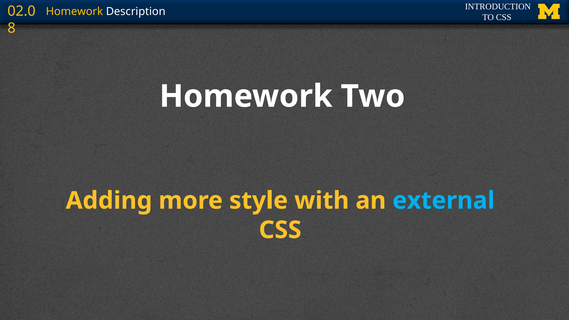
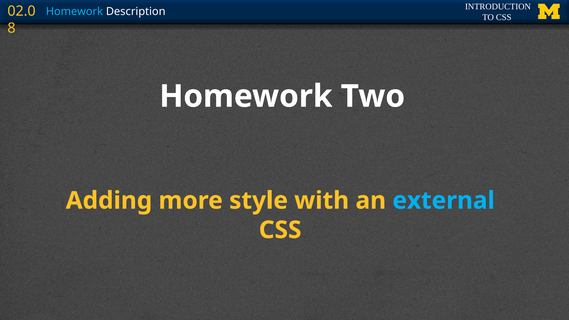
Homework at (74, 11) colour: yellow -> light blue
